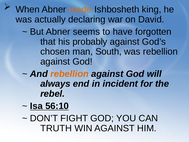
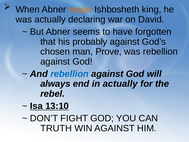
South: South -> Prove
rebellion at (69, 74) colour: orange -> blue
in incident: incident -> actually
56:10: 56:10 -> 13:10
